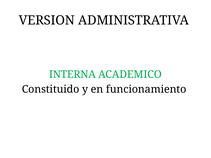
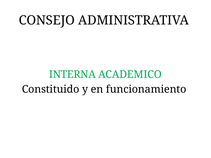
VERSION: VERSION -> CONSEJO
